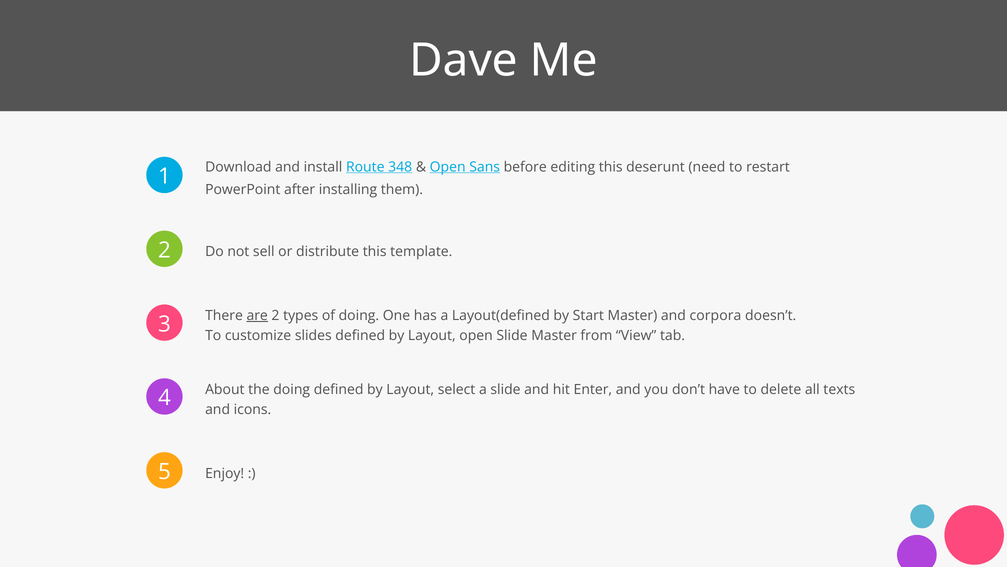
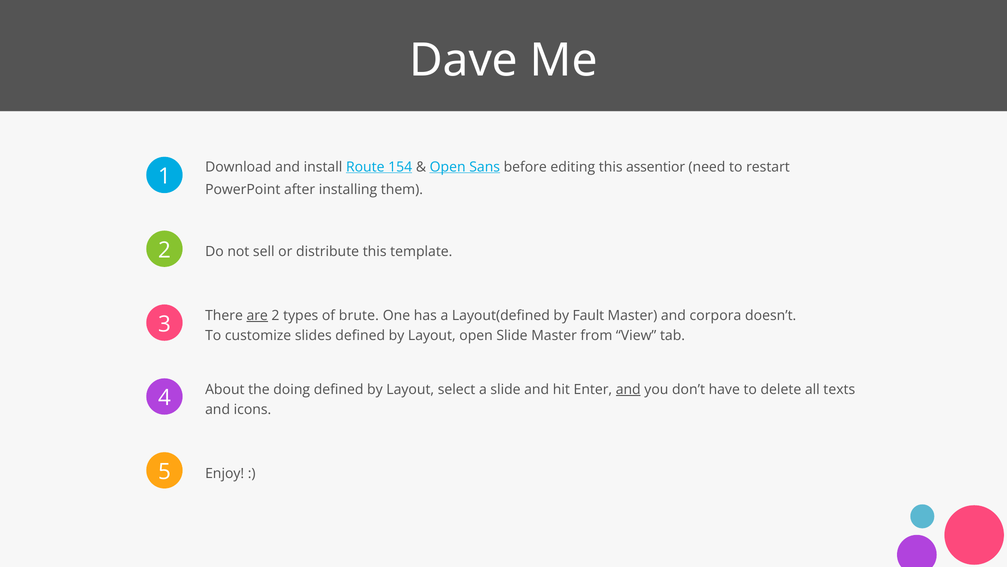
348: 348 -> 154
deserunt: deserunt -> assentior
of doing: doing -> brute
Start: Start -> Fault
and at (628, 389) underline: none -> present
